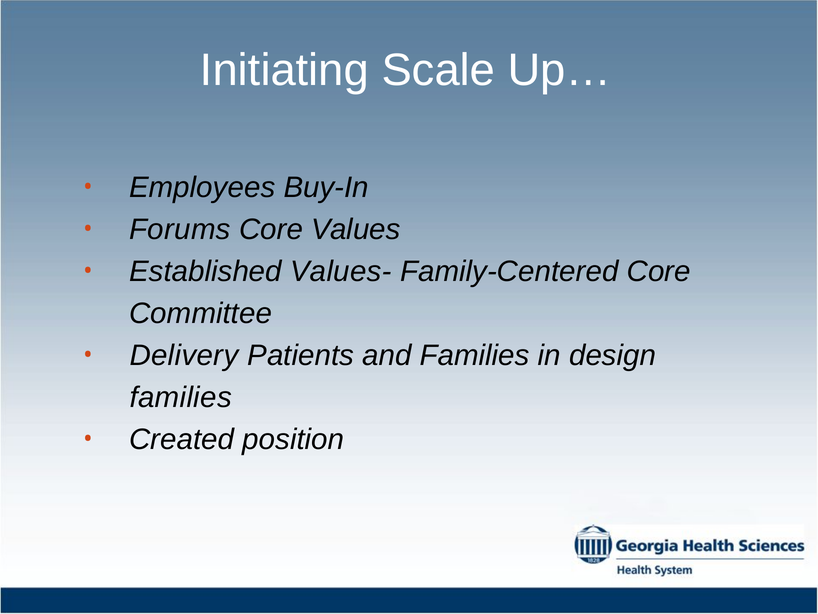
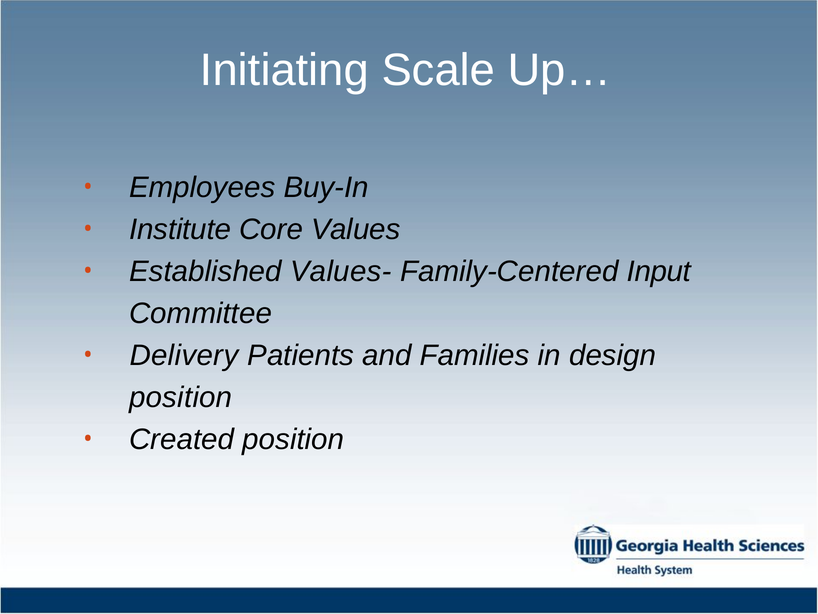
Forums: Forums -> Institute
Family-Centered Core: Core -> Input
families at (181, 397): families -> position
